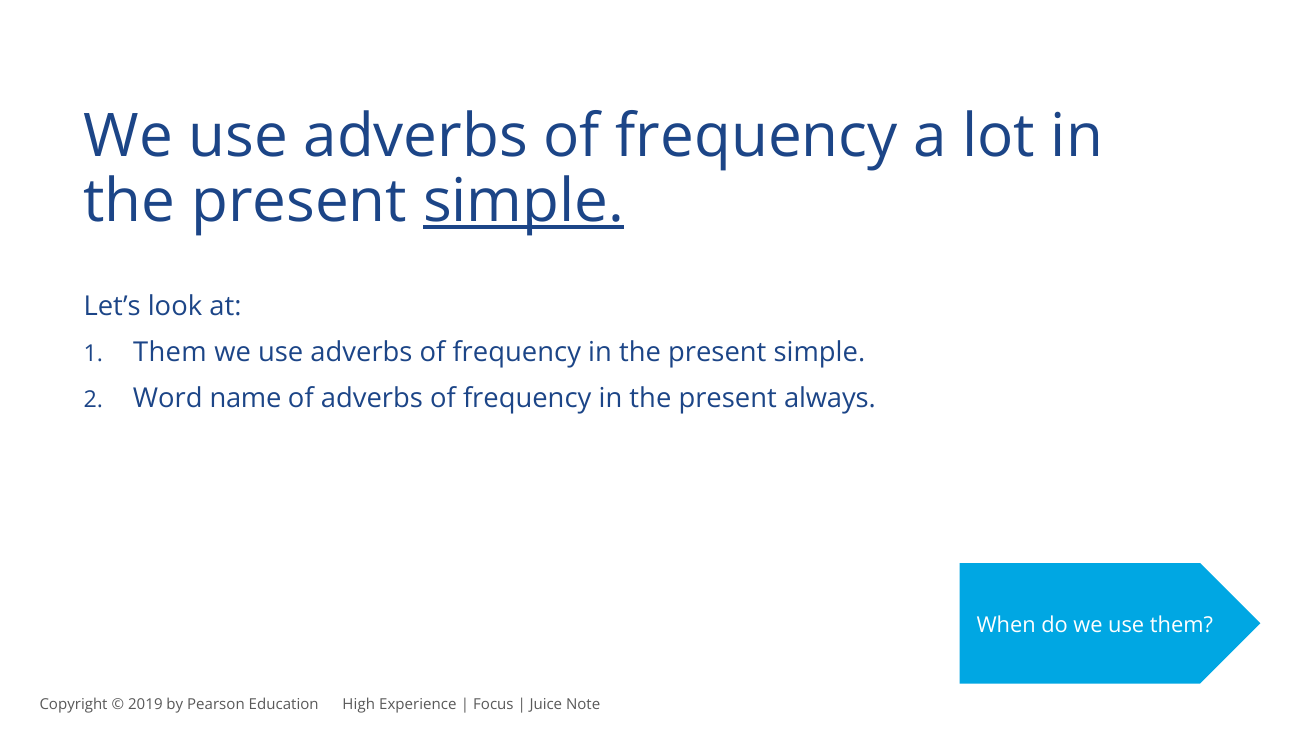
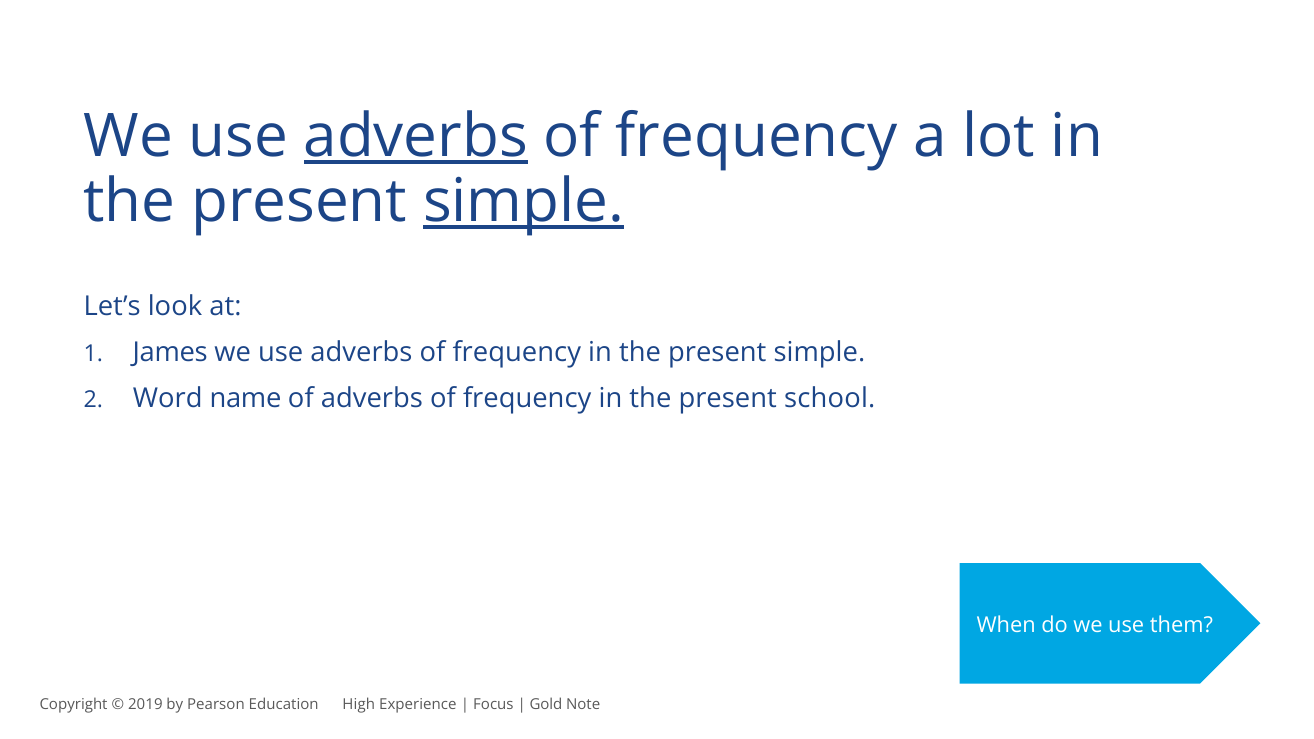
adverbs at (416, 136) underline: none -> present
Them at (170, 353): Them -> James
always: always -> school
Juice: Juice -> Gold
